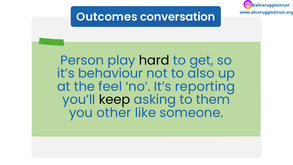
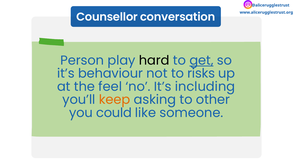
Outcomes: Outcomes -> Counsellor
get underline: none -> present
also: also -> risks
reporting: reporting -> including
keep colour: black -> orange
them: them -> other
other: other -> could
